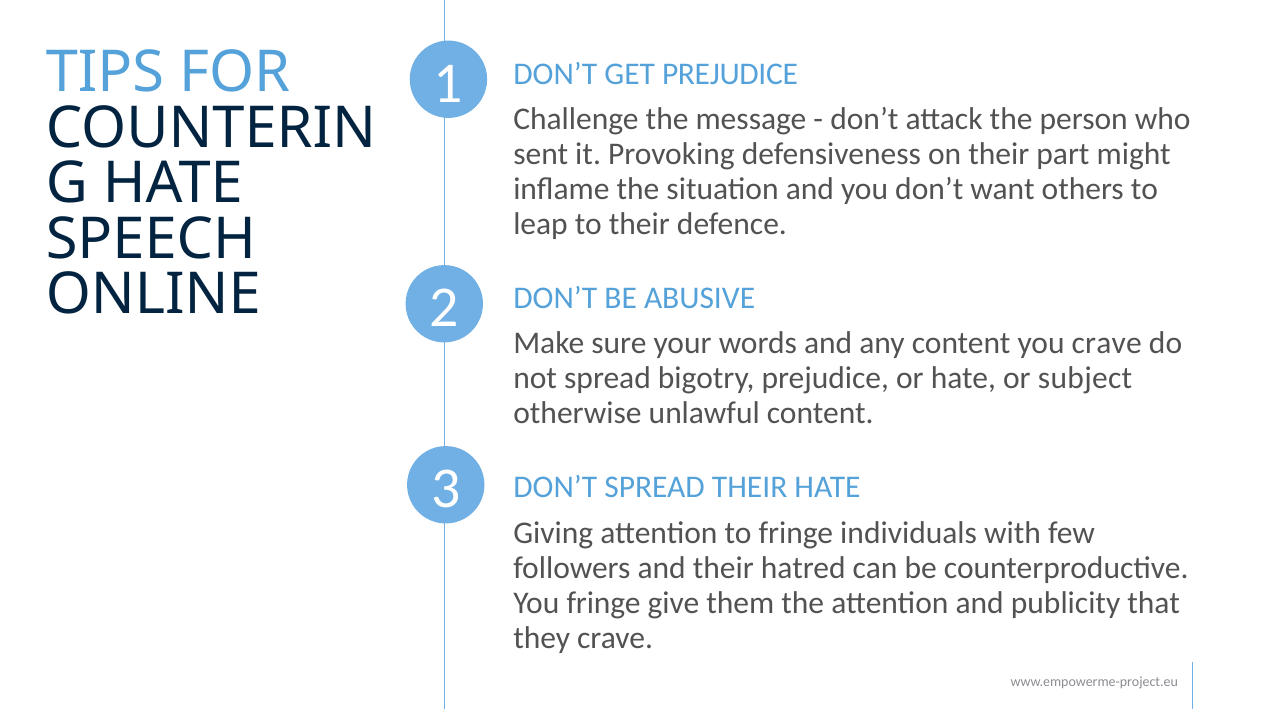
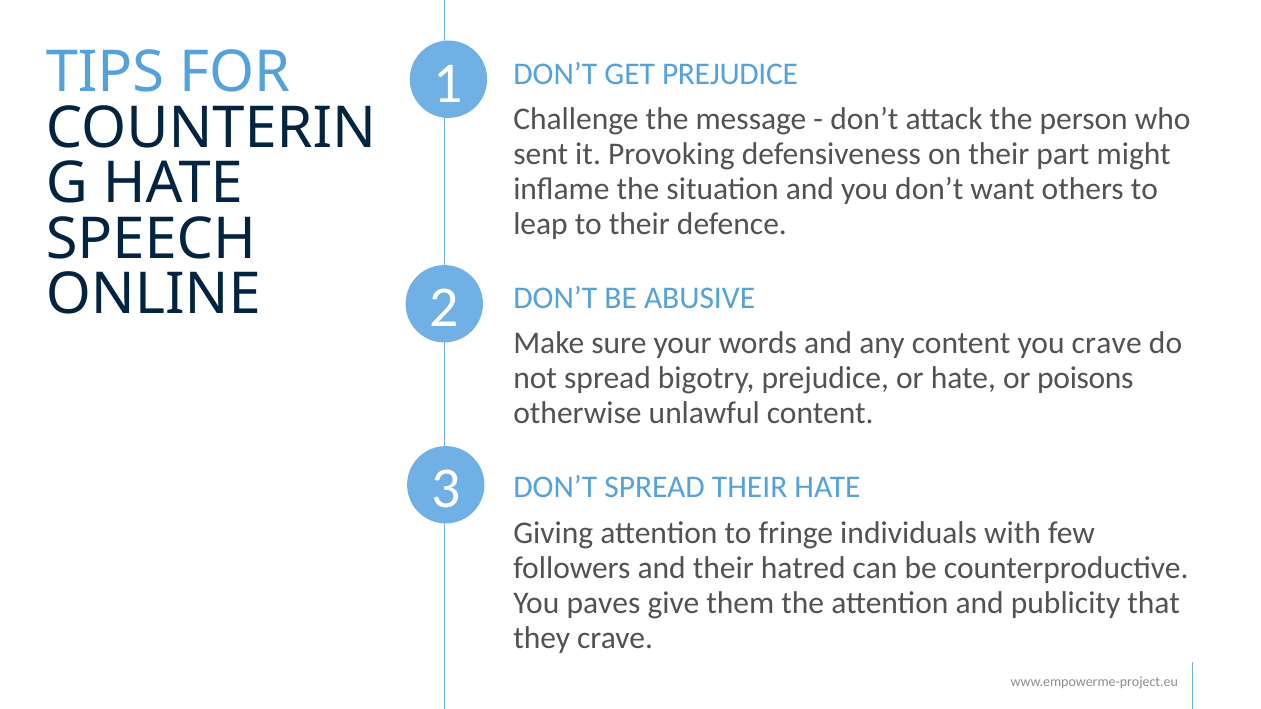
subject: subject -> poisons
You fringe: fringe -> paves
